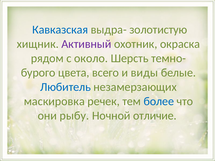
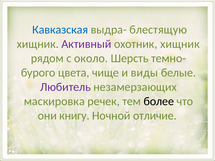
золотистую: золотистую -> блестящую
охотник окраска: окраска -> хищник
всего: всего -> чище
Любитель colour: blue -> purple
более colour: blue -> black
рыбу: рыбу -> книгу
